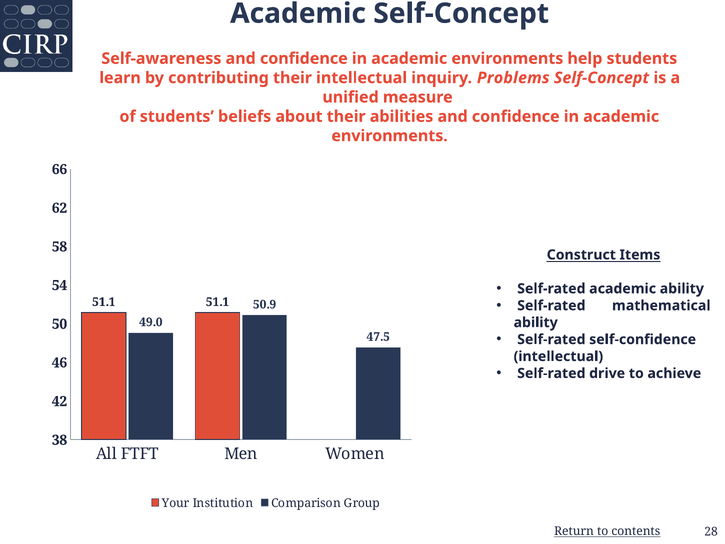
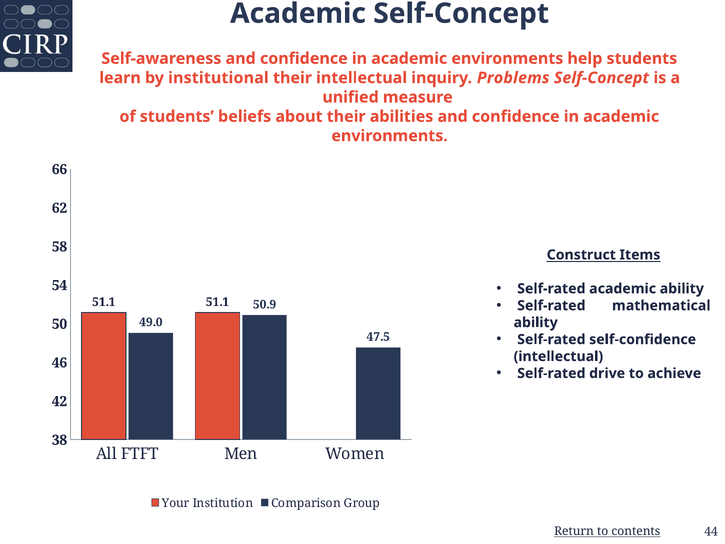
contributing: contributing -> institutional
28: 28 -> 44
